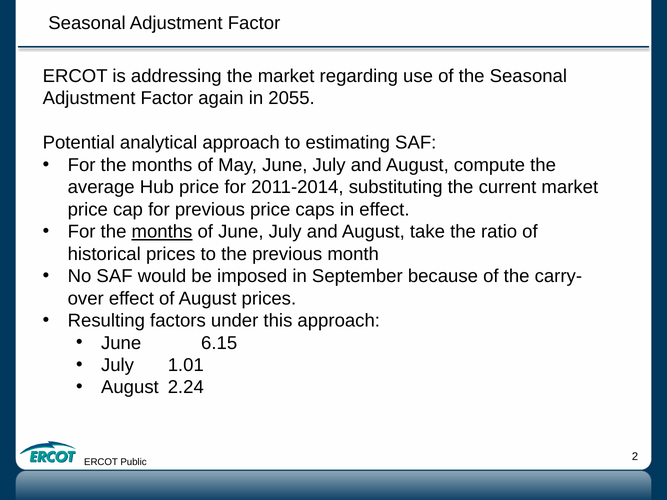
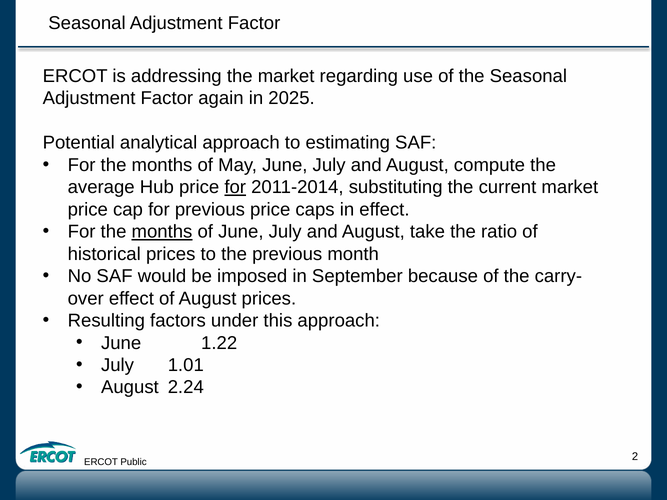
2055: 2055 -> 2025
for at (235, 187) underline: none -> present
6.15: 6.15 -> 1.22
